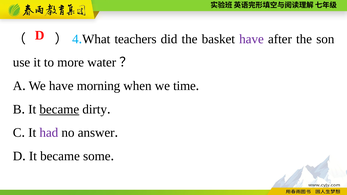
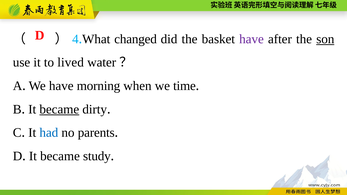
teachers: teachers -> changed
son underline: none -> present
more: more -> lived
had colour: purple -> blue
answer: answer -> parents
some: some -> study
